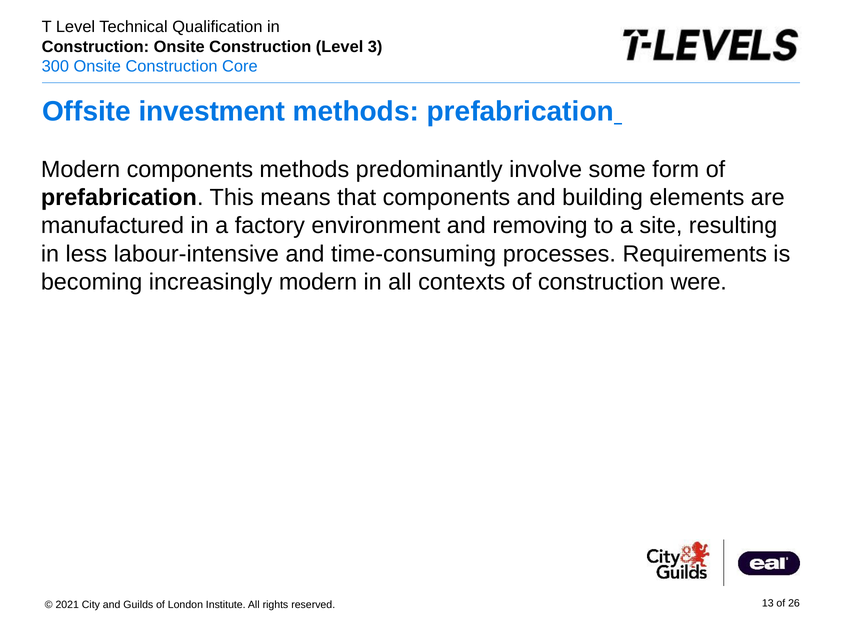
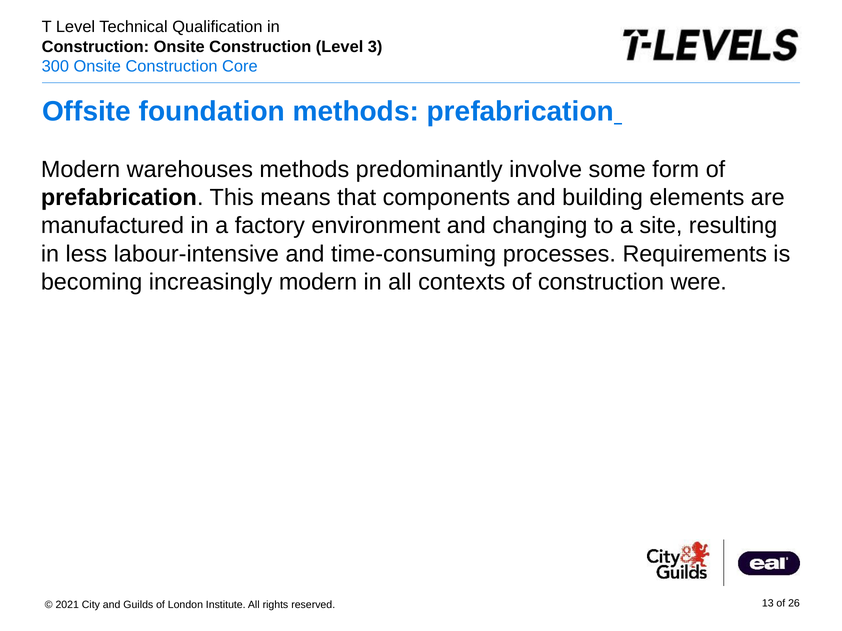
investment: investment -> foundation
Modern components: components -> warehouses
removing: removing -> changing
